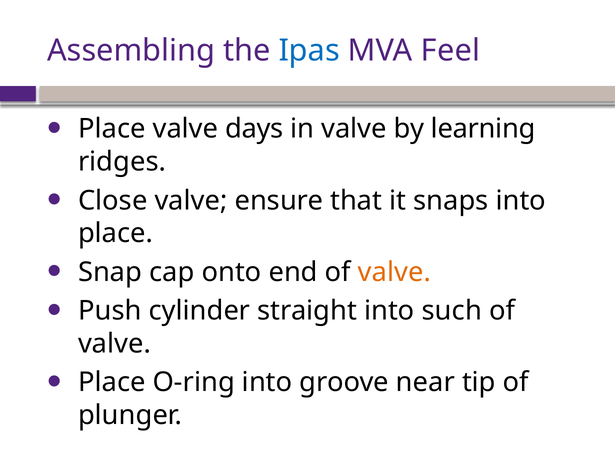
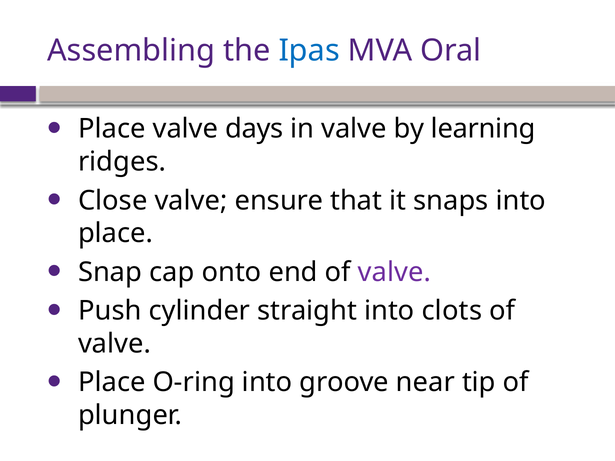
Feel: Feel -> Oral
valve at (394, 272) colour: orange -> purple
such: such -> clots
